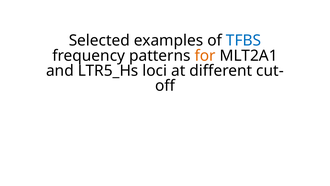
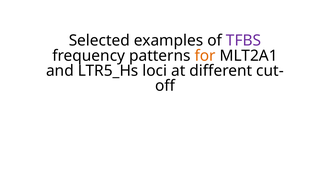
TFBS colour: blue -> purple
